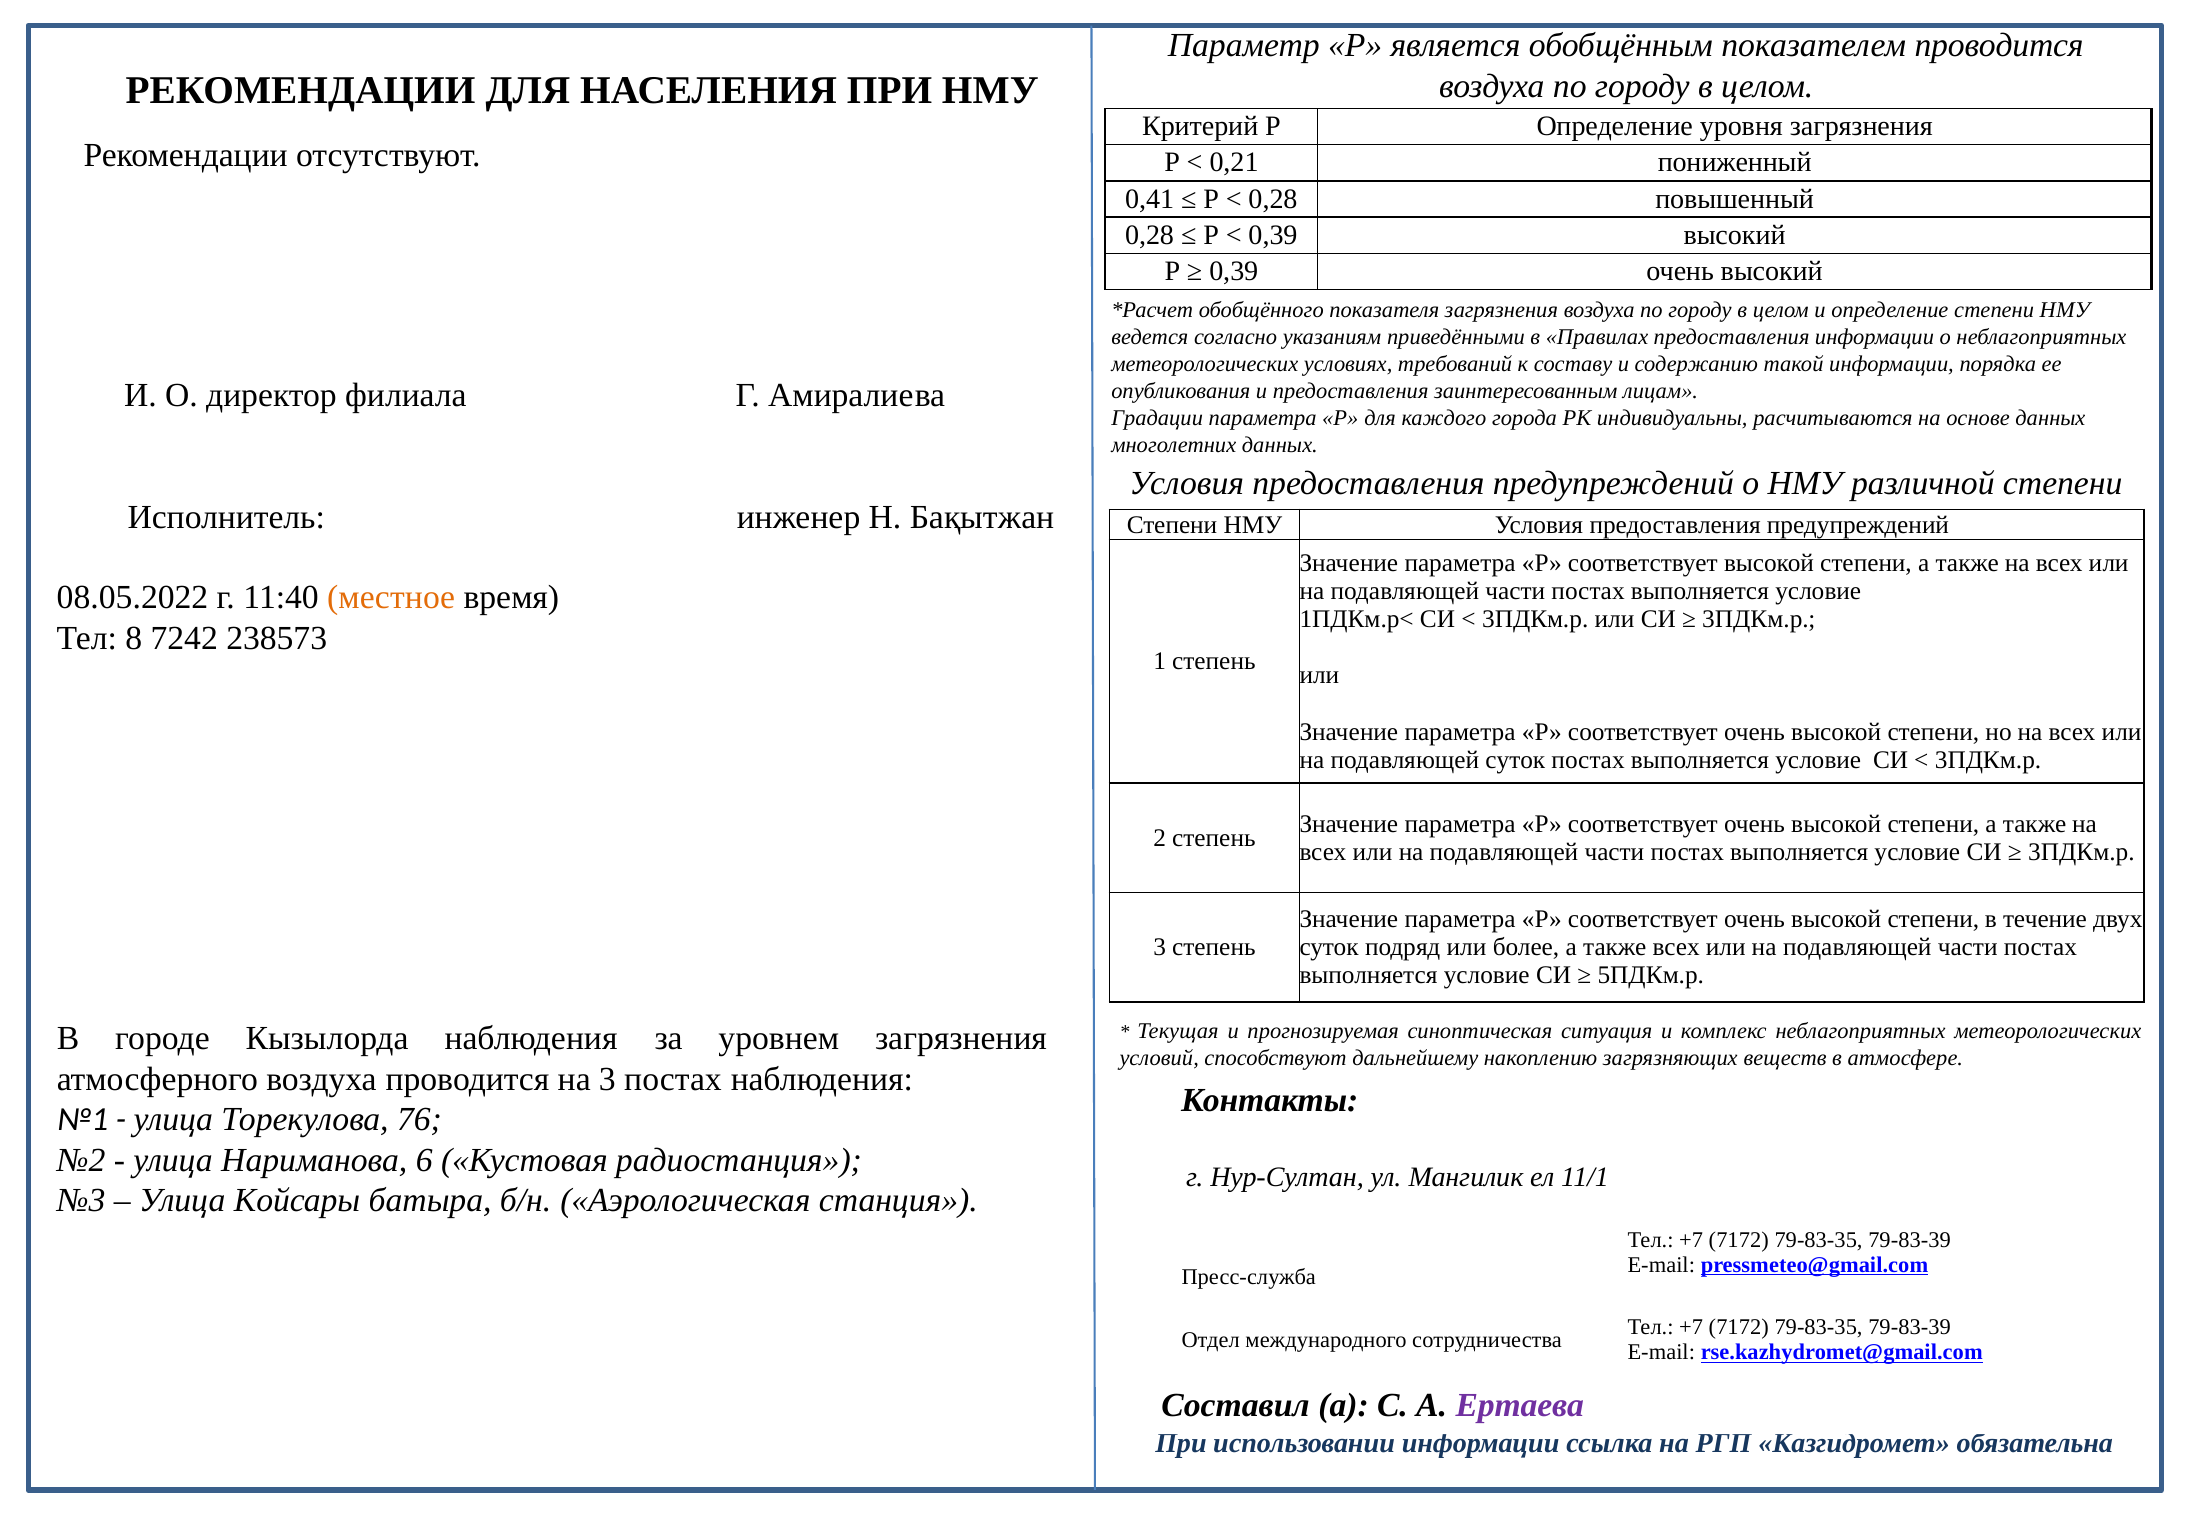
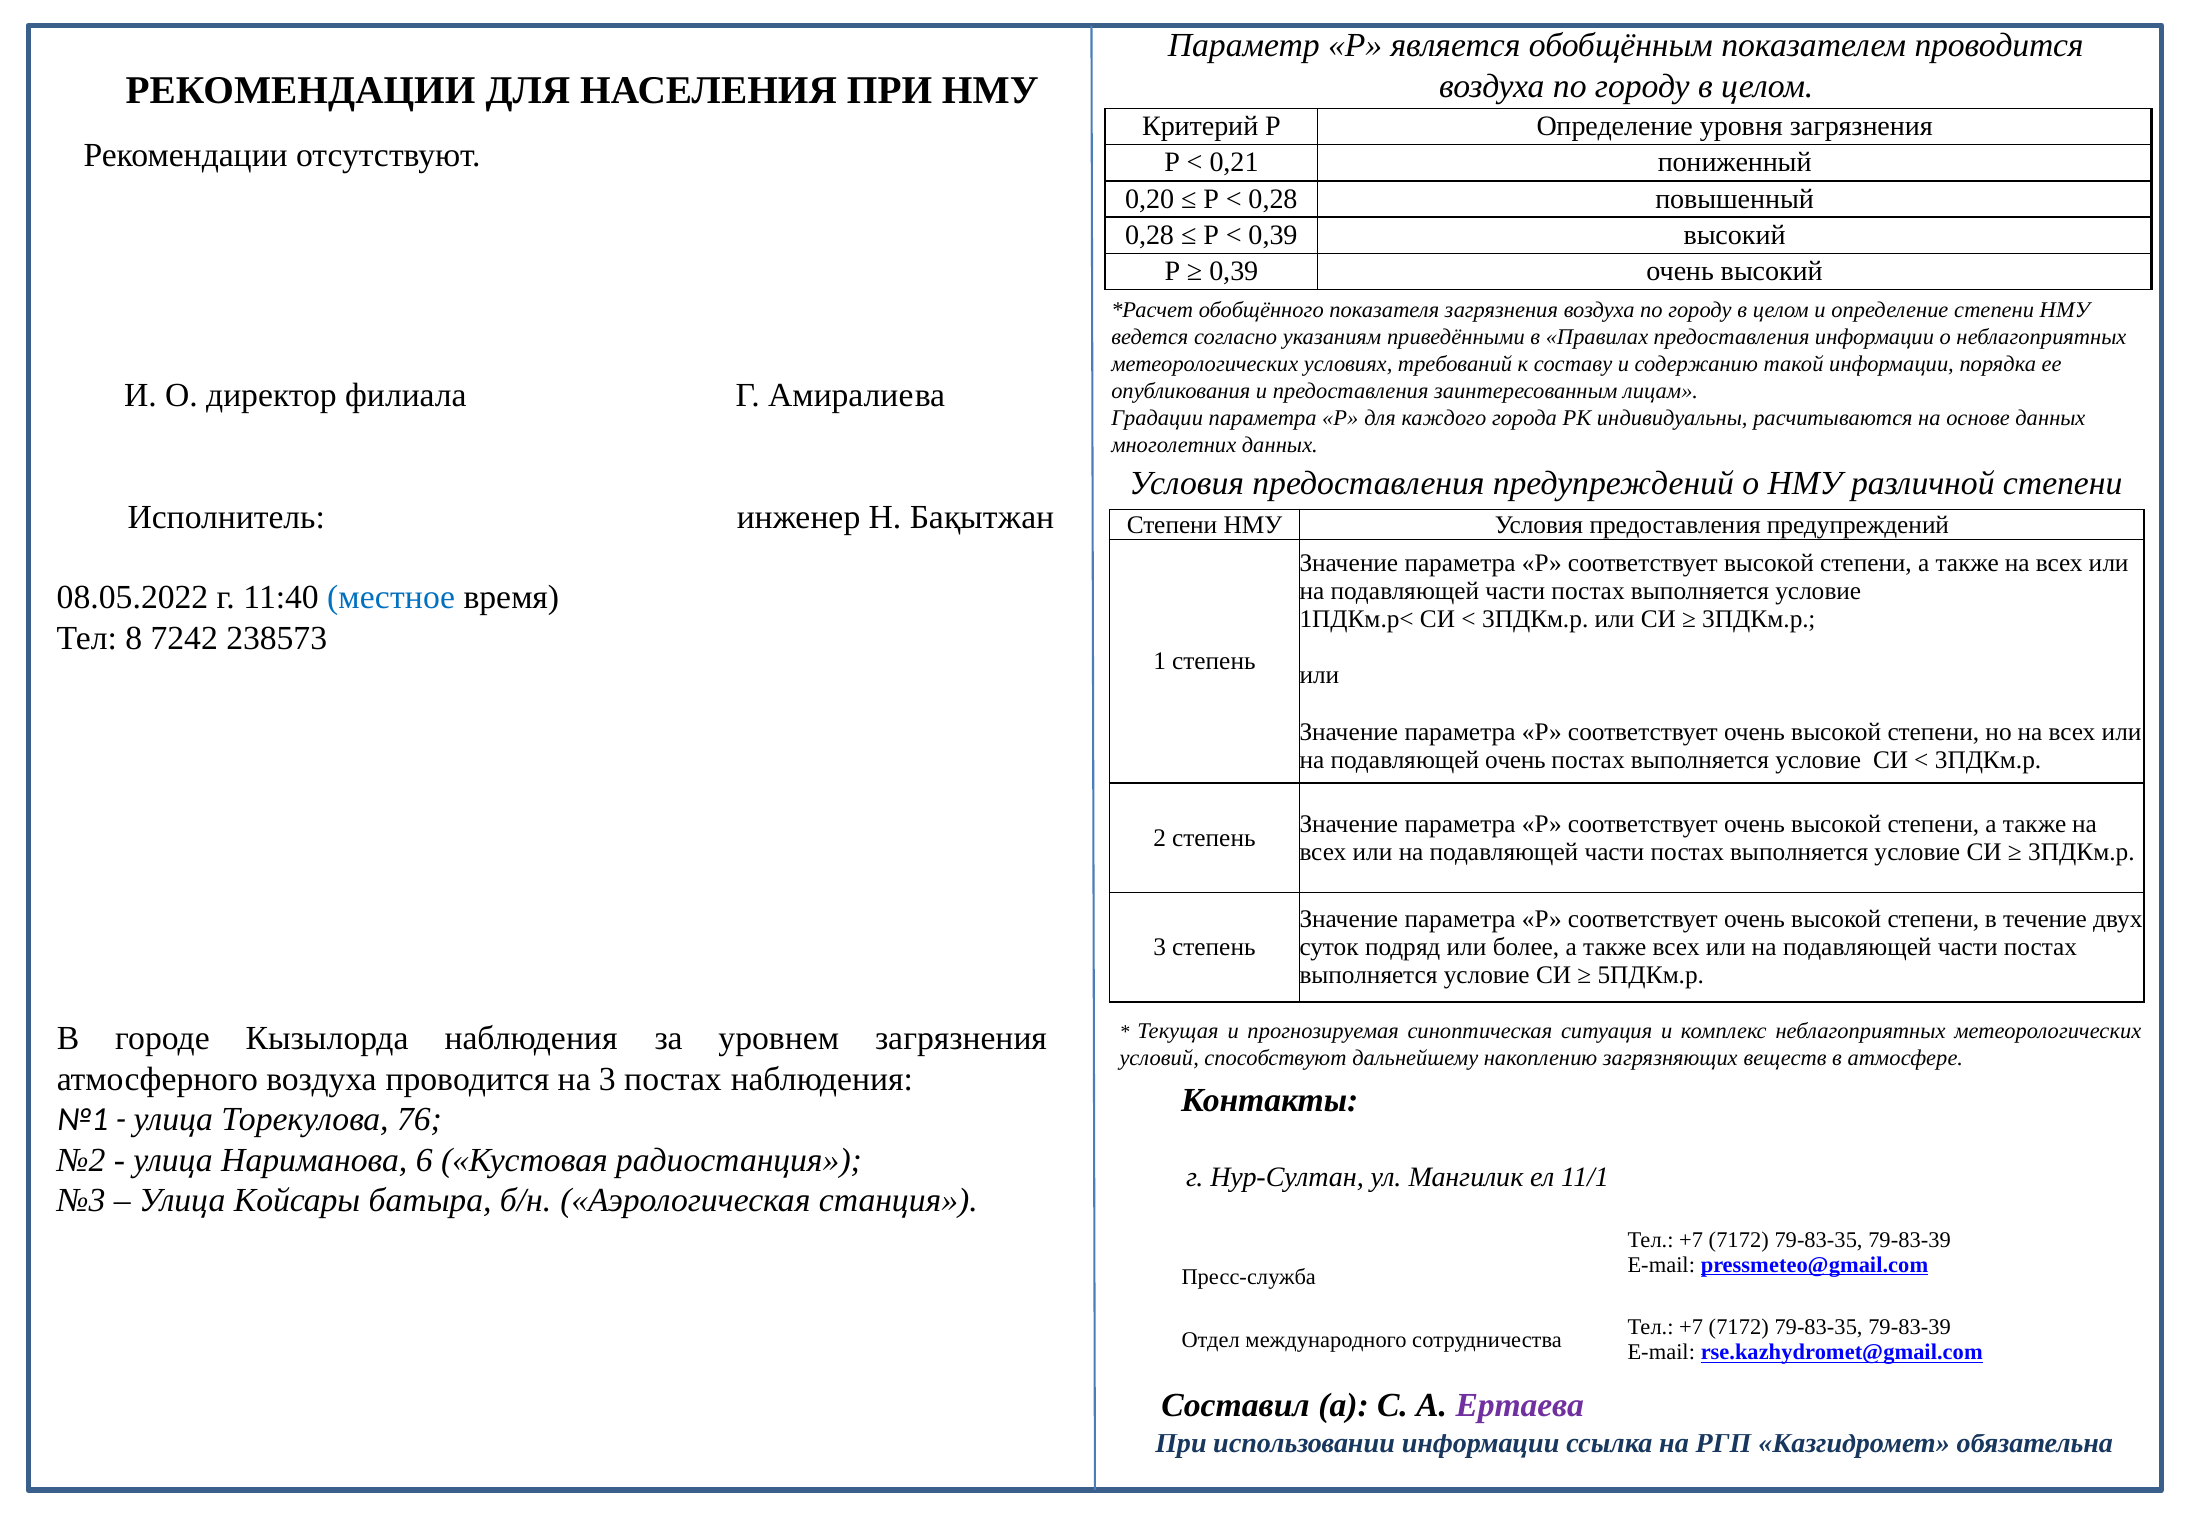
0,41: 0,41 -> 0,20
местное colour: orange -> blue
подавляющей суток: суток -> очень
